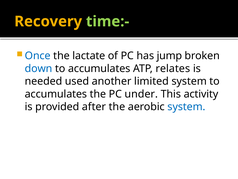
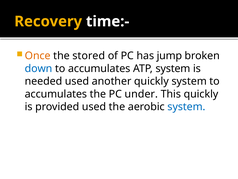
time:- colour: light green -> white
Once colour: blue -> orange
lactate: lactate -> stored
ATP relates: relates -> system
another limited: limited -> quickly
This activity: activity -> quickly
provided after: after -> used
